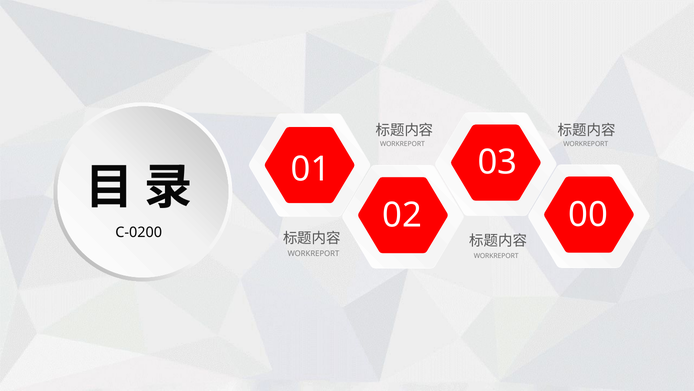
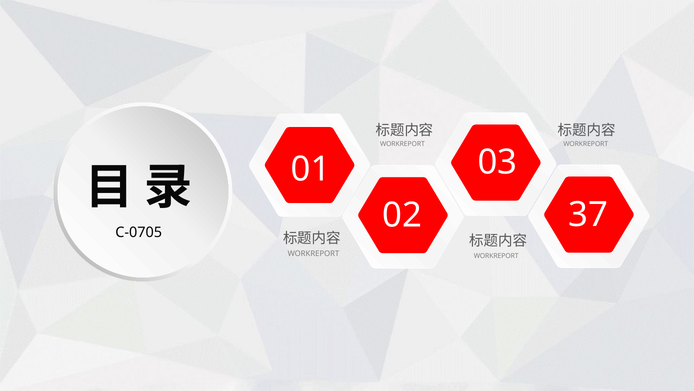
00: 00 -> 37
C-0200: C-0200 -> C-0705
